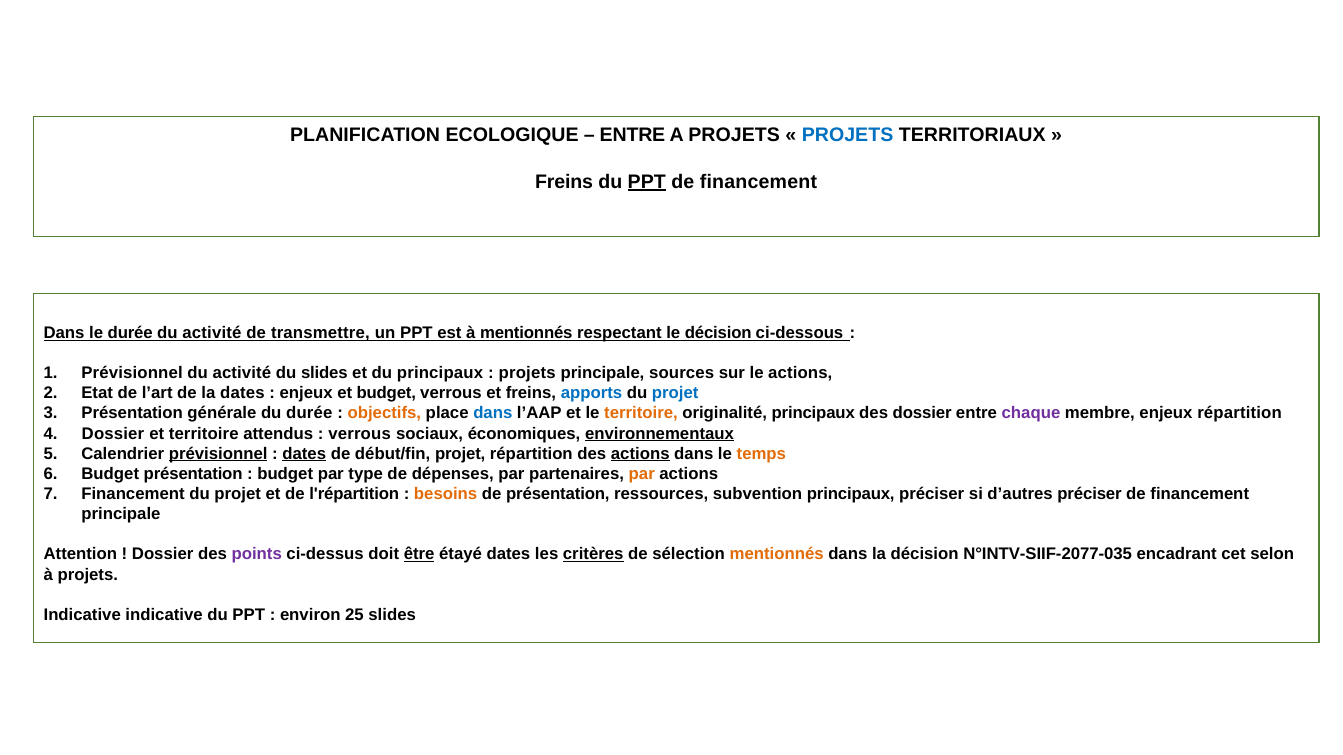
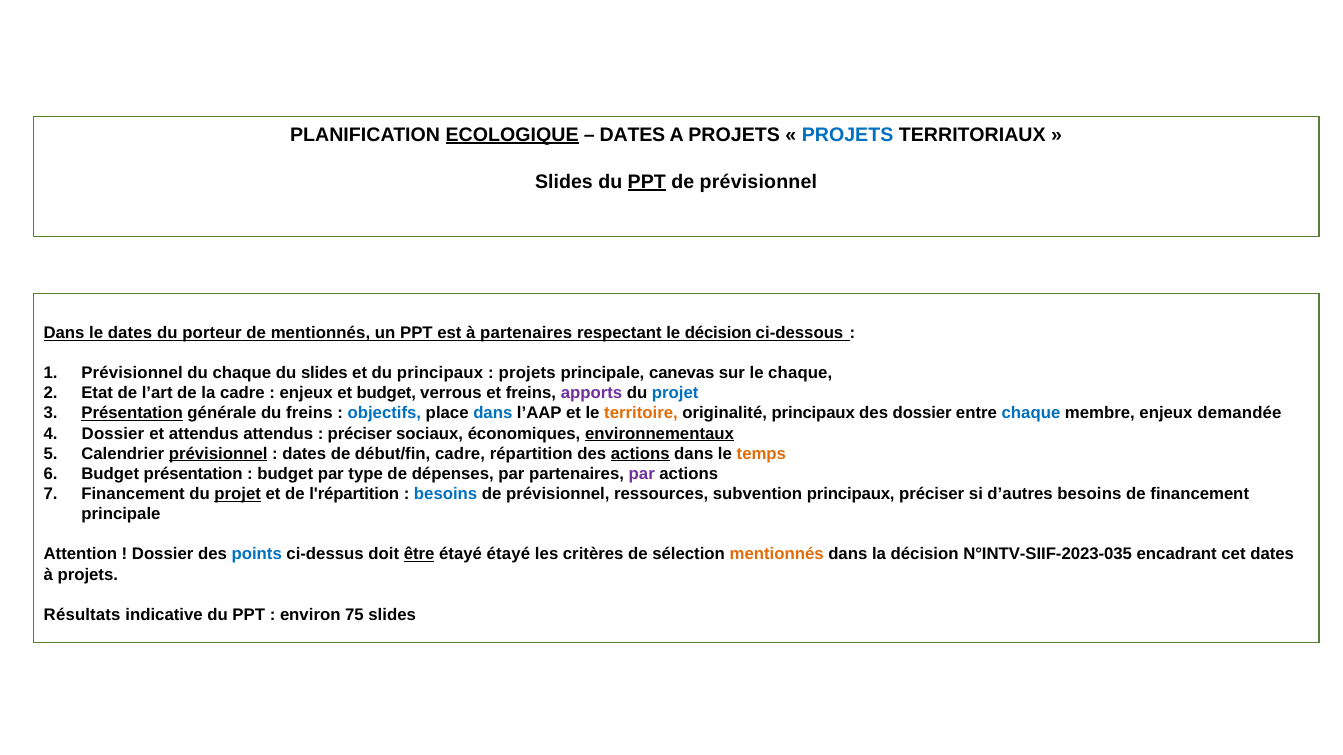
ECOLOGIQUE underline: none -> present
ENTRE at (633, 135): ENTRE -> DATES
Freins at (564, 182): Freins -> Slides
financement at (758, 182): financement -> prévisionnel
le durée: durée -> dates
activité at (212, 333): activité -> porteur
de transmettre: transmettre -> mentionnés
à mentionnés: mentionnés -> partenaires
activité at (242, 373): activité -> chaque
sources: sources -> canevas
le actions: actions -> chaque
la dates: dates -> cadre
apports colour: blue -> purple
Présentation at (132, 414) underline: none -> present
du durée: durée -> freins
objectifs colour: orange -> blue
chaque at (1031, 414) colour: purple -> blue
enjeux répartition: répartition -> demandée
et territoire: territoire -> attendus
verrous at (360, 434): verrous -> préciser
dates at (304, 454) underline: present -> none
début/fin projet: projet -> cadre
par at (642, 474) colour: orange -> purple
projet at (238, 494) underline: none -> present
besoins at (446, 494) colour: orange -> blue
présentation at (558, 494): présentation -> prévisionnel
d’autres préciser: préciser -> besoins
points colour: purple -> blue
étayé dates: dates -> étayé
critères underline: present -> none
N°INTV-SIIF-2077-035: N°INTV-SIIF-2077-035 -> N°INTV-SIIF-2023-035
cet selon: selon -> dates
Indicative at (82, 615): Indicative -> Résultats
25: 25 -> 75
